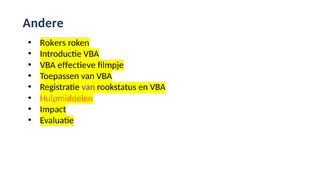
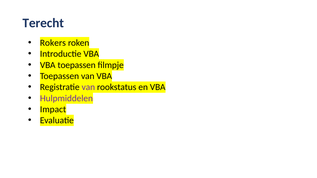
Andere: Andere -> Terecht
VBA effectieve: effectieve -> toepassen
Hulpmiddelen colour: orange -> purple
